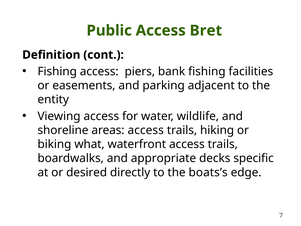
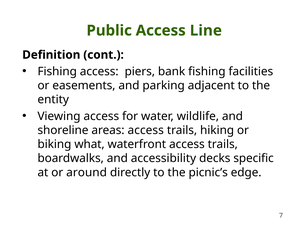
Bret: Bret -> Line
appropriate: appropriate -> accessibility
desired: desired -> around
boats’s: boats’s -> picnic’s
